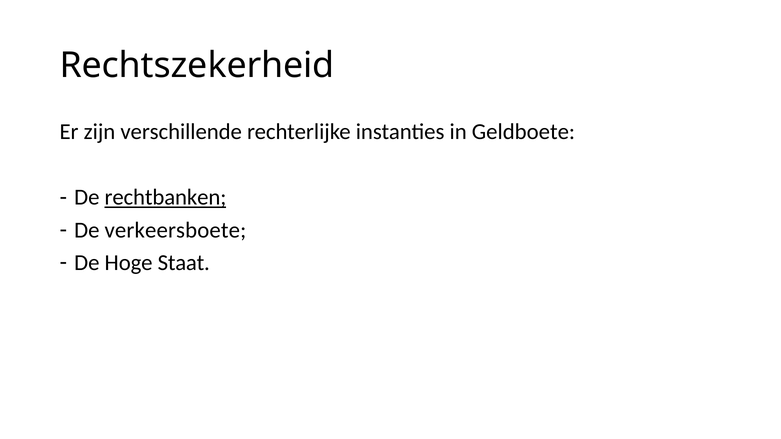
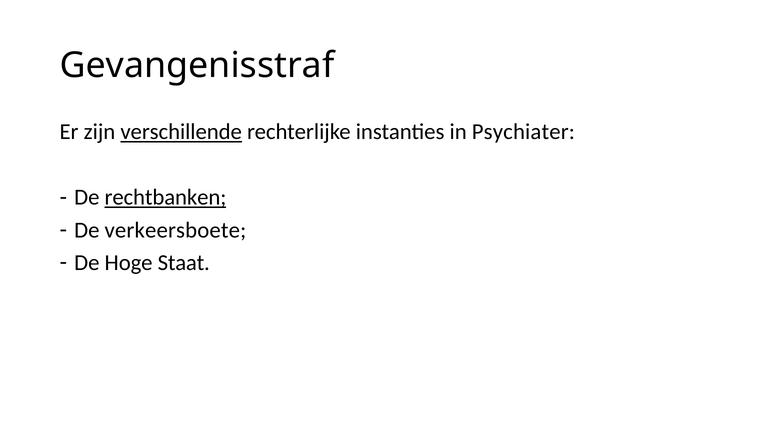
Rechtszekerheid: Rechtszekerheid -> Gevangenisstraf
verschillende underline: none -> present
Geldboete: Geldboete -> Psychiater
